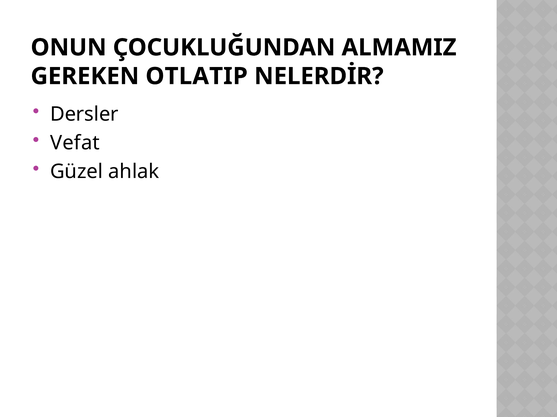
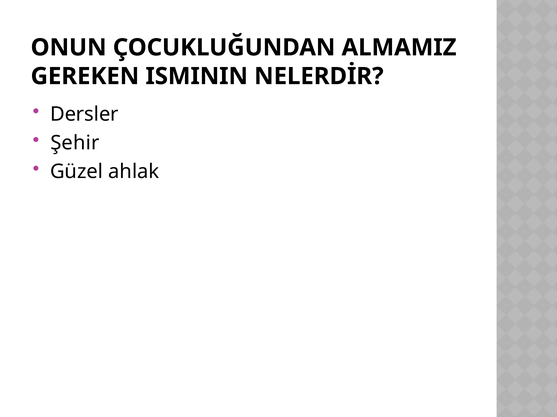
OTLATIP: OTLATIP -> ISMININ
Vefat: Vefat -> Şehir
